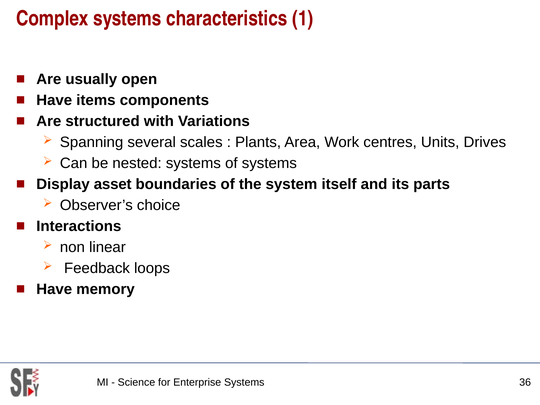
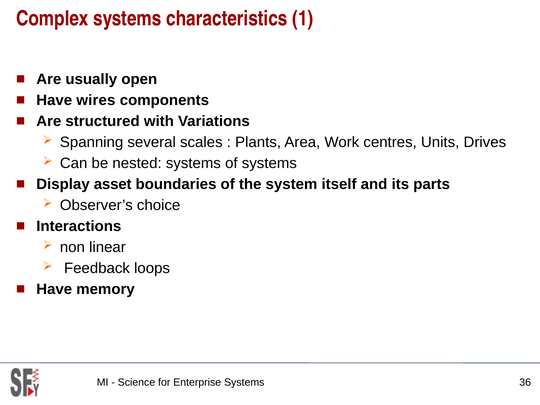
items: items -> wires
